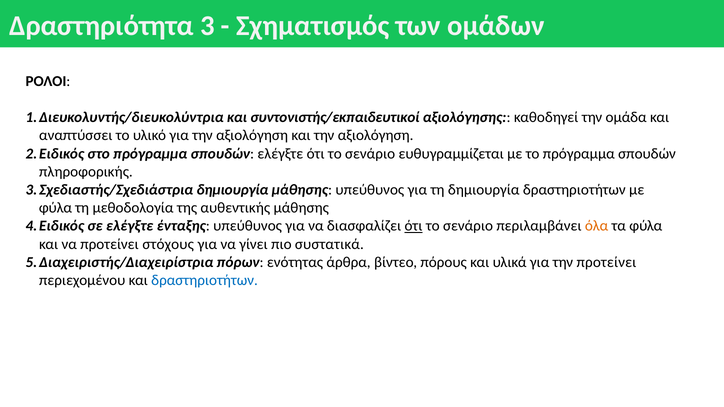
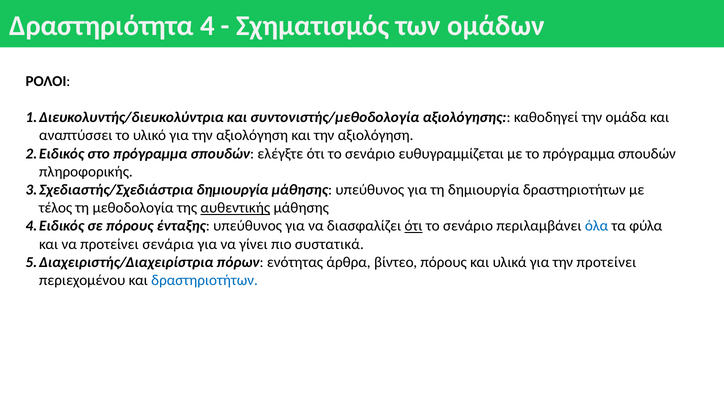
3: 3 -> 4
συντονιστής/εκπαιδευτικοί: συντονιστής/εκπαιδευτικοί -> συντονιστής/μεθοδολογία
φύλα at (55, 208): φύλα -> τέλος
αυθεντικής underline: none -> present
σε ελέγξτε: ελέγξτε -> πόρους
όλα colour: orange -> blue
στόχους: στόχους -> σενάρια
